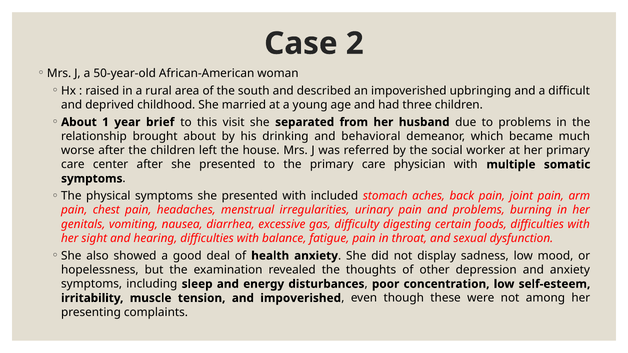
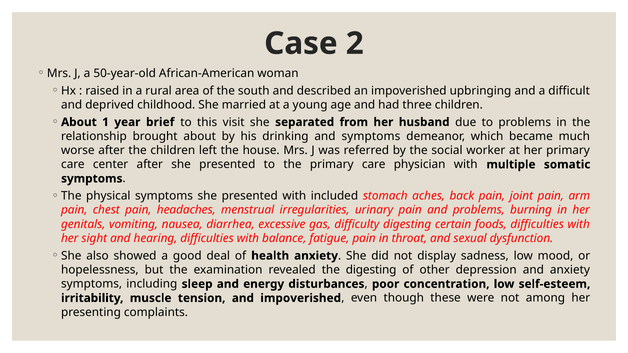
and behavioral: behavioral -> symptoms
the thoughts: thoughts -> digesting
